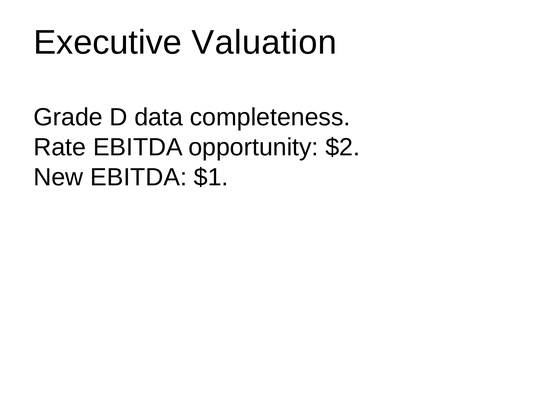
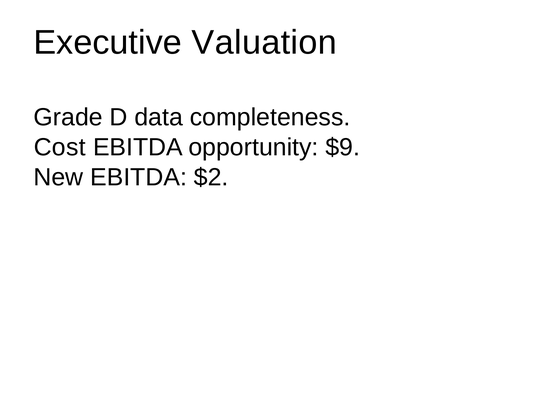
Rate: Rate -> Cost
$2: $2 -> $9
$1: $1 -> $2
